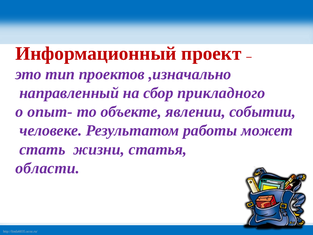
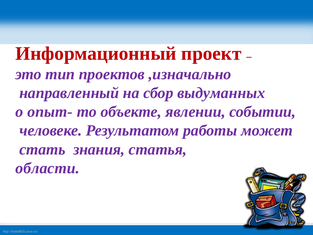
прикладного: прикладного -> выдуманных
жизни: жизни -> знания
